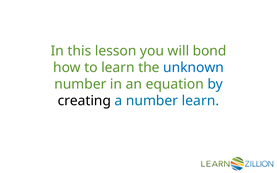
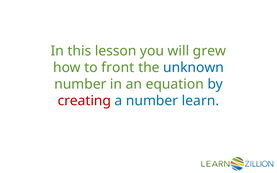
bond: bond -> grew
to learn: learn -> front
creating colour: black -> red
